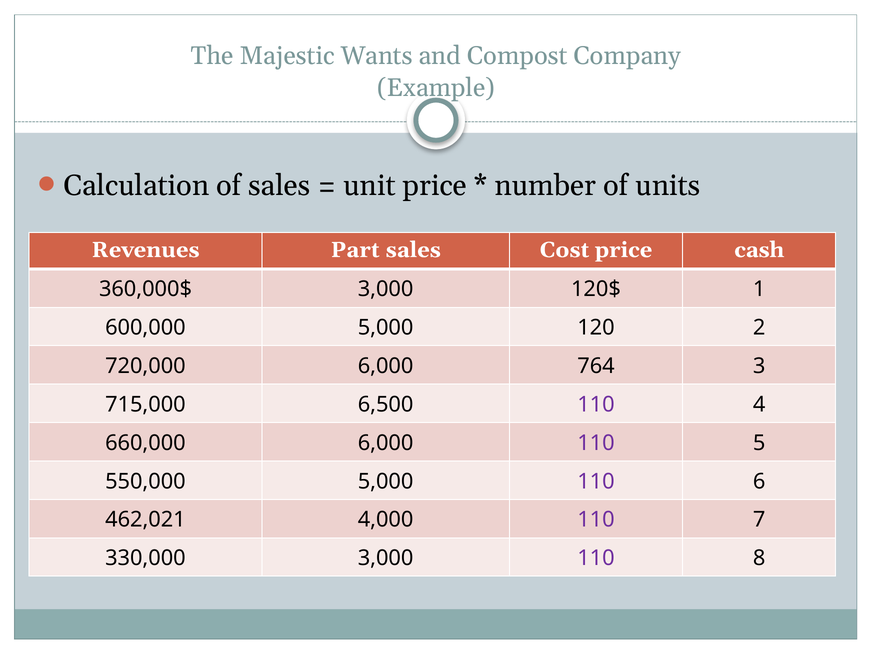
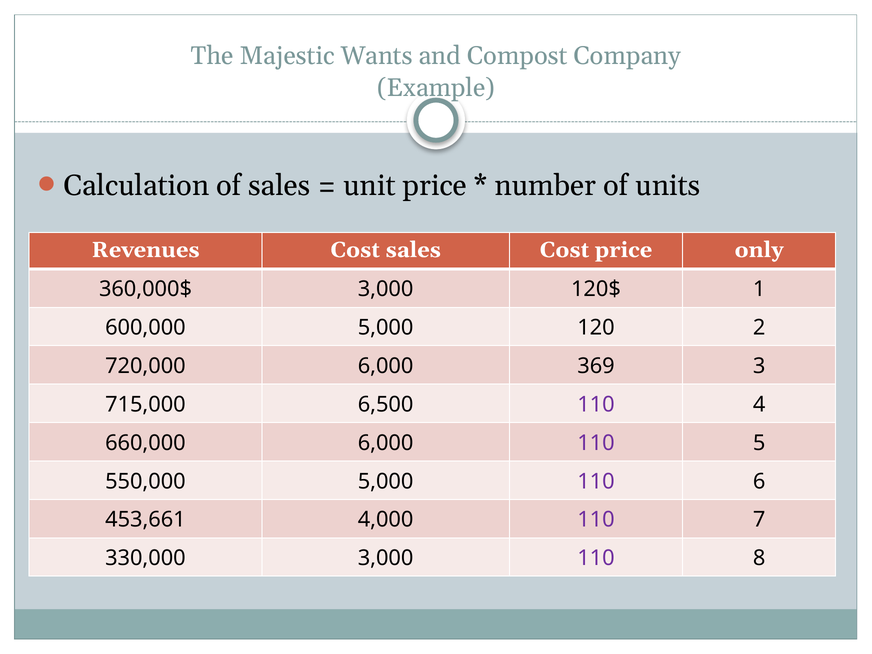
Revenues Part: Part -> Cost
cash: cash -> only
764: 764 -> 369
462,021: 462,021 -> 453,661
